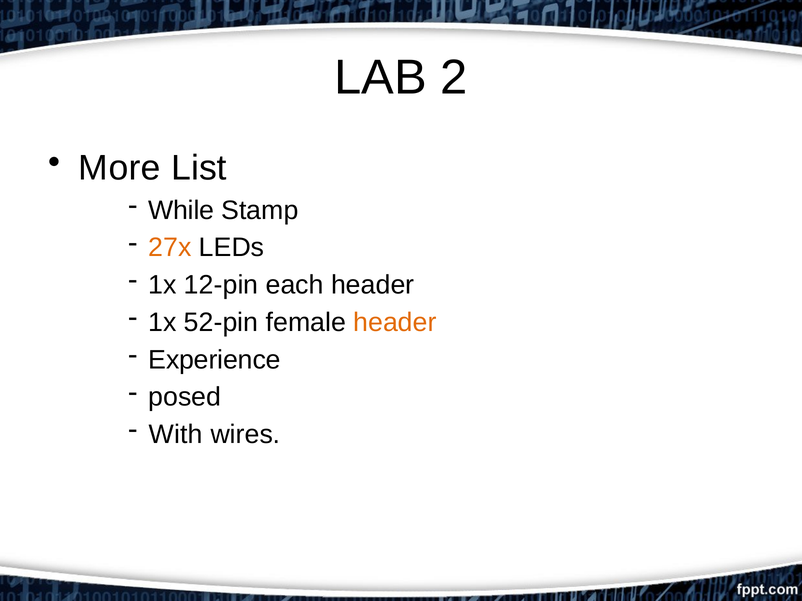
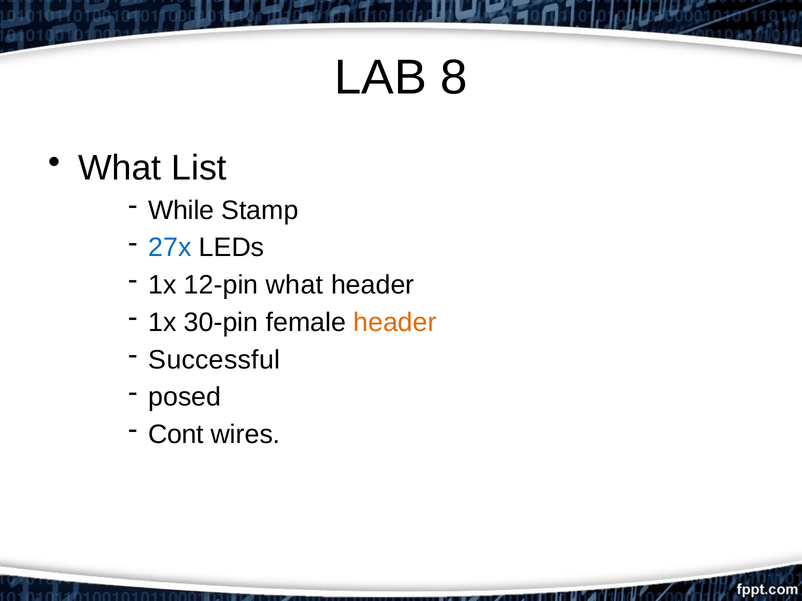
2: 2 -> 8
More at (120, 168): More -> What
27x colour: orange -> blue
12-pin each: each -> what
52-pin: 52-pin -> 30-pin
Experience: Experience -> Successful
With: With -> Cont
